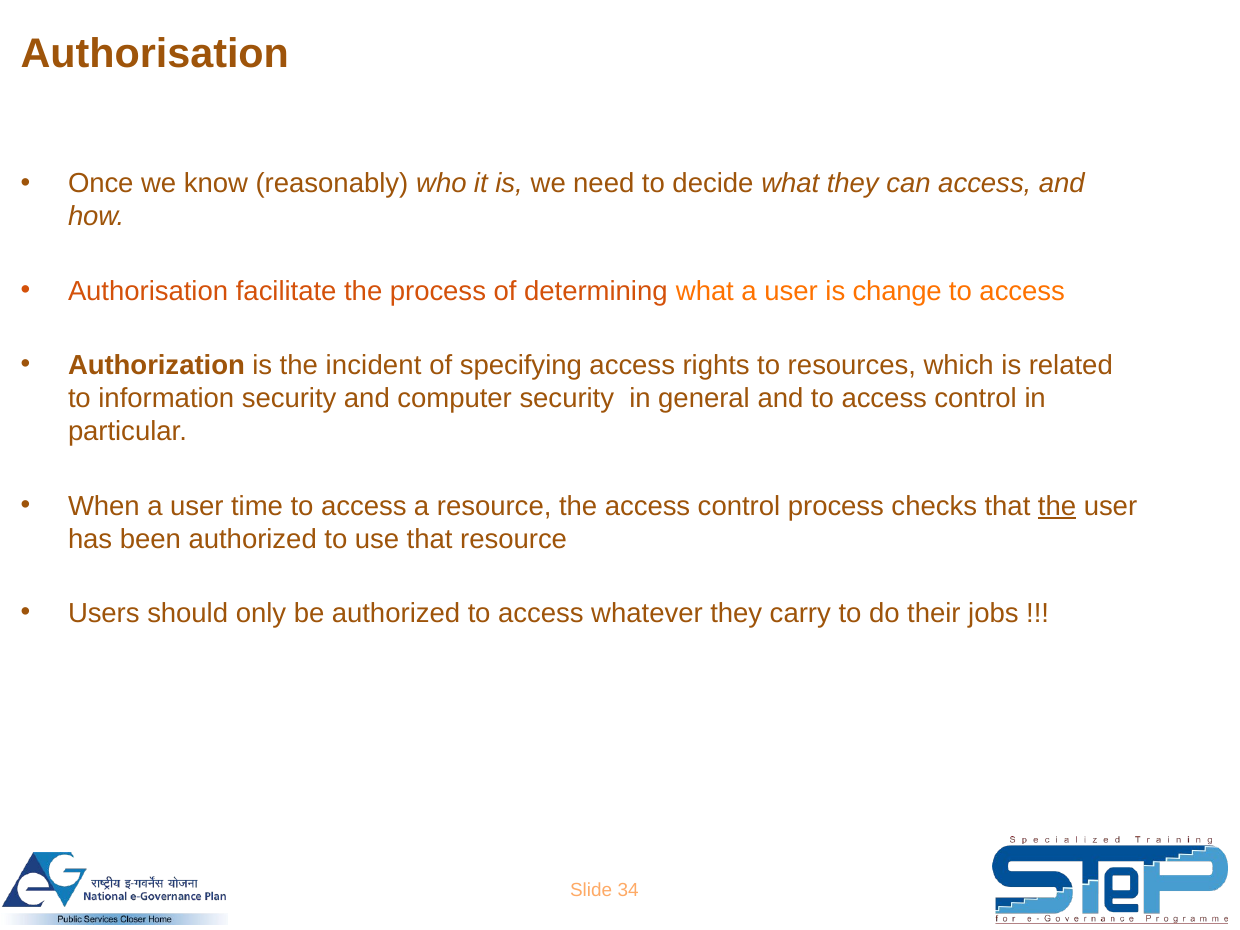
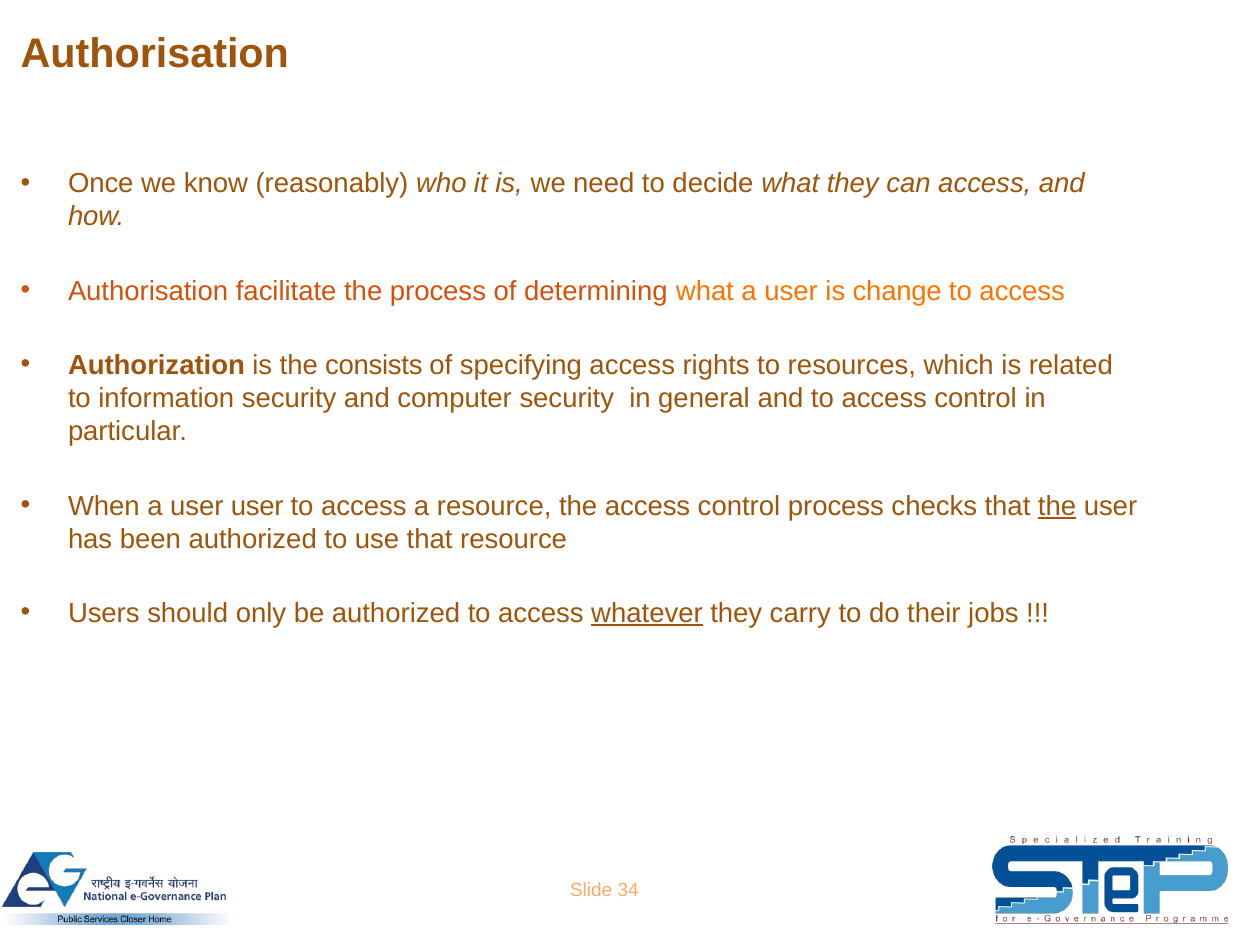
incident: incident -> consists
user time: time -> user
whatever underline: none -> present
